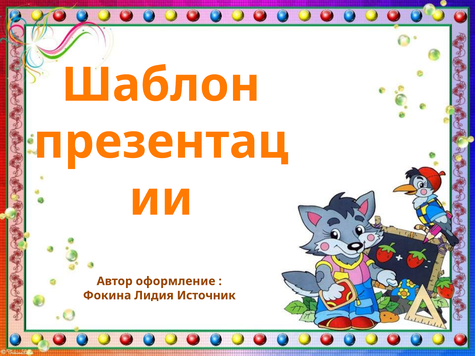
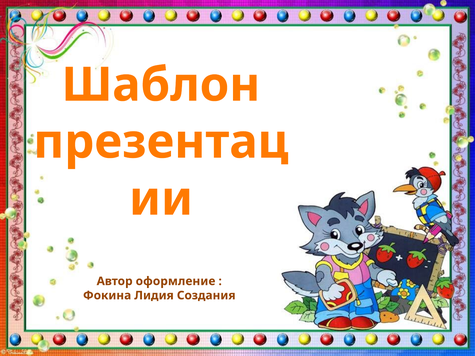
Источник: Источник -> Создания
